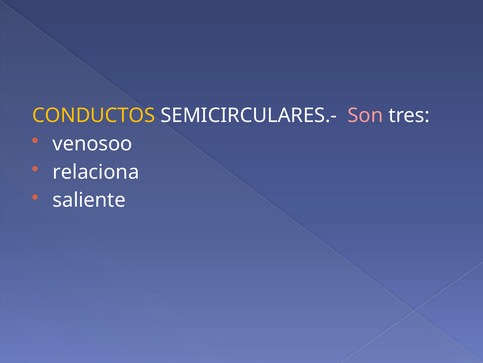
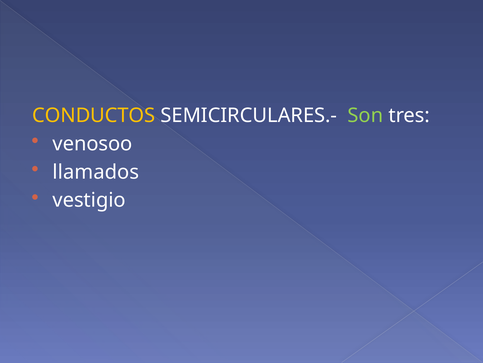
Son colour: pink -> light green
relaciona: relaciona -> llamados
saliente: saliente -> vestigio
